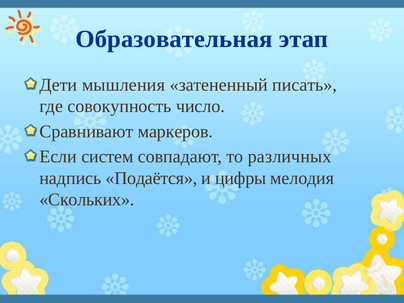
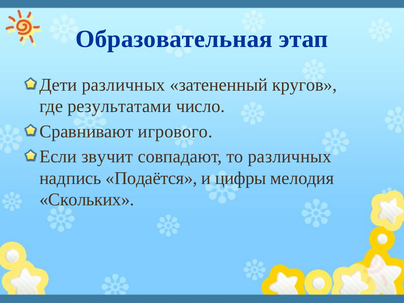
Дети мышления: мышления -> различных
писать: писать -> кругов
совокупность: совокупность -> результатами
маркеров: маркеров -> игрового
систем: систем -> звучит
